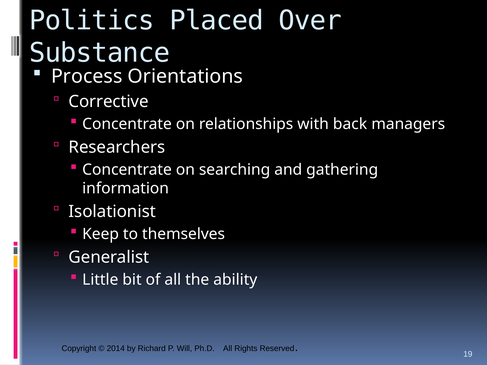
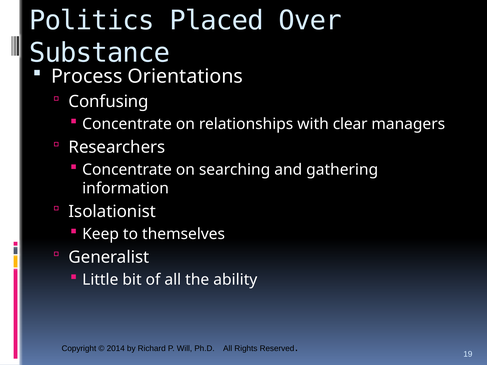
Corrective: Corrective -> Confusing
back: back -> clear
